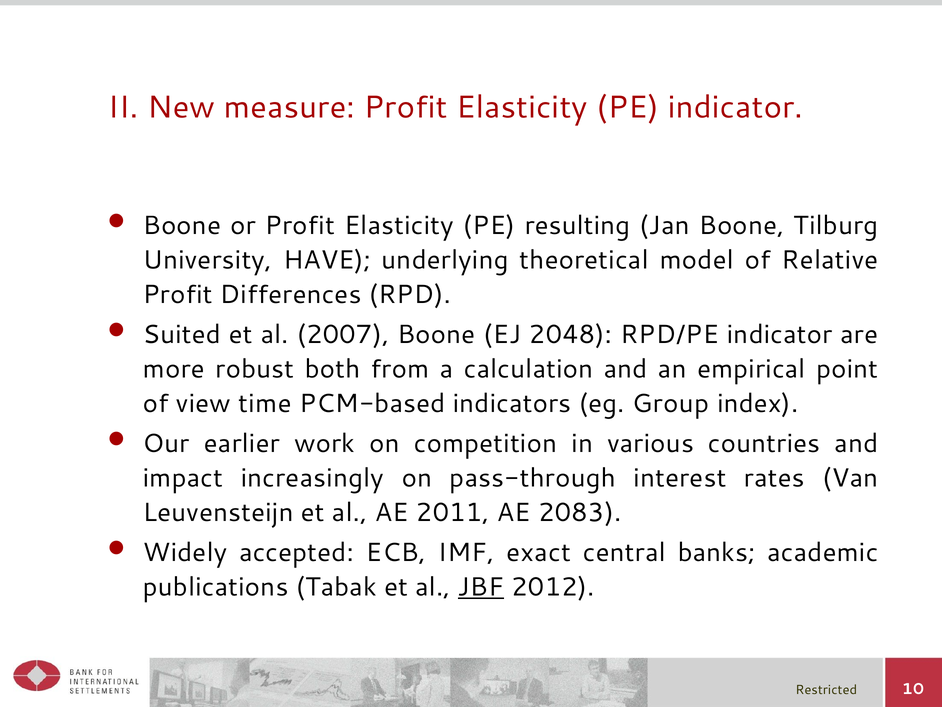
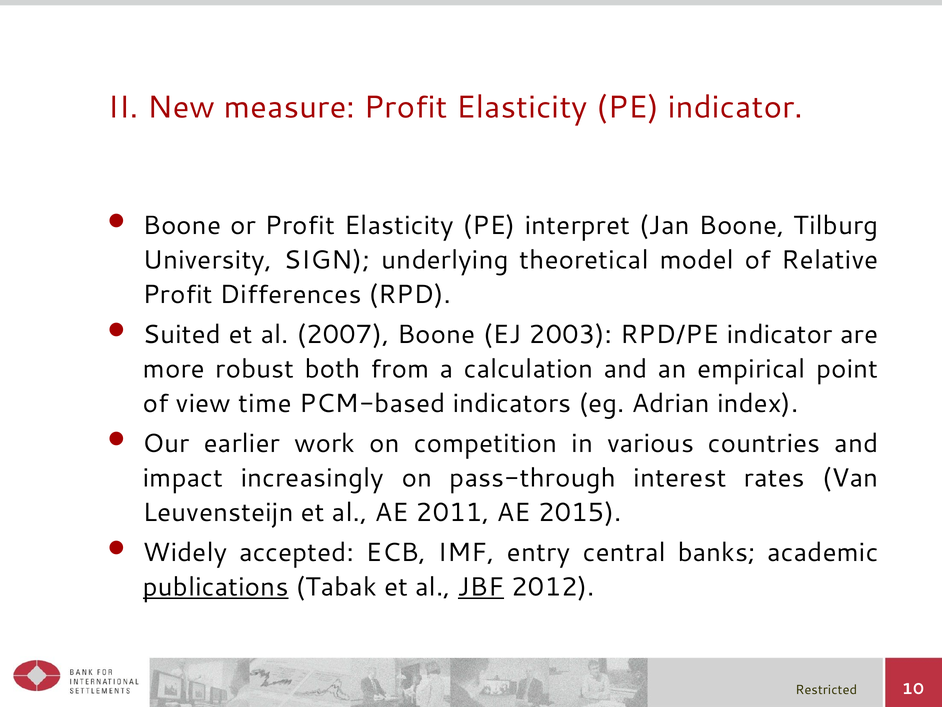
resulting: resulting -> interpret
HAVE: HAVE -> SIGN
2048: 2048 -> 2003
Group: Group -> Adrian
2083: 2083 -> 2015
exact: exact -> entry
publications underline: none -> present
